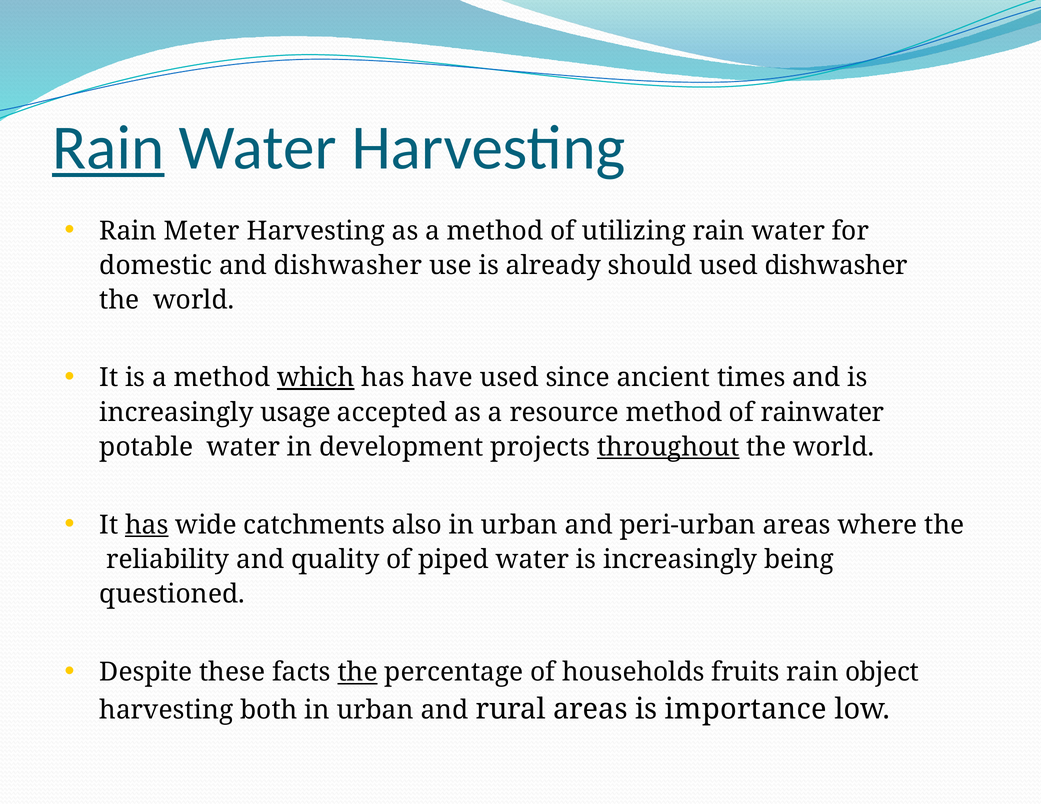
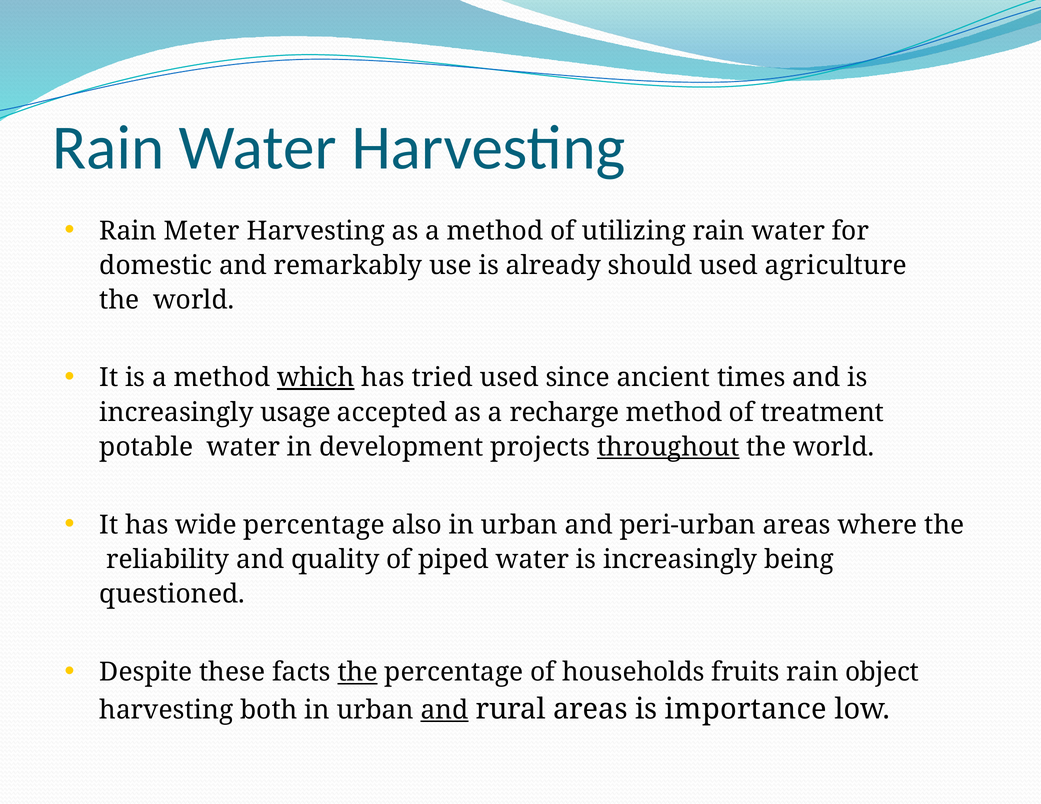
Rain at (108, 148) underline: present -> none
and dishwasher: dishwasher -> remarkably
used dishwasher: dishwasher -> agriculture
have: have -> tried
resource: resource -> recharge
rainwater: rainwater -> treatment
has at (147, 525) underline: present -> none
wide catchments: catchments -> percentage
and at (445, 710) underline: none -> present
